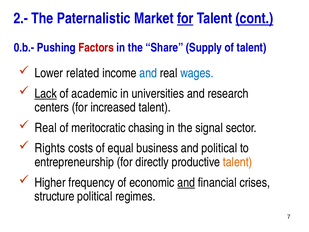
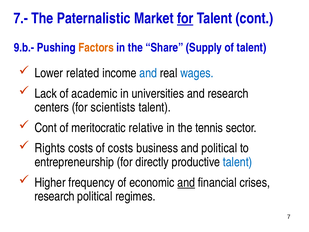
2.-: 2.- -> 7.-
cont at (254, 18) underline: present -> none
0.b.-: 0.b.- -> 9.b.-
Factors colour: red -> orange
Lack underline: present -> none
increased: increased -> scientists
Real at (46, 128): Real -> Cont
chasing: chasing -> relative
signal: signal -> tennis
of equal: equal -> costs
talent at (238, 162) colour: orange -> blue
structure at (54, 196): structure -> research
